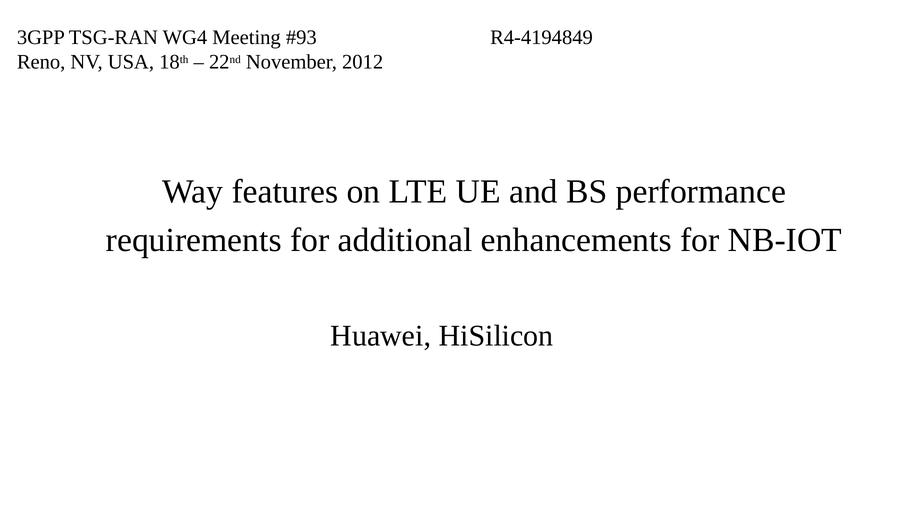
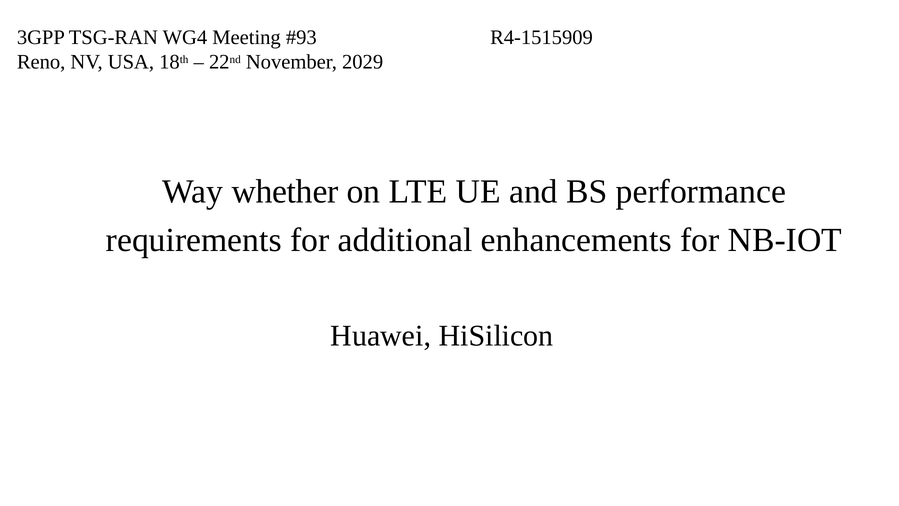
R4-4194849: R4-4194849 -> R4-1515909
2012: 2012 -> 2029
features: features -> whether
